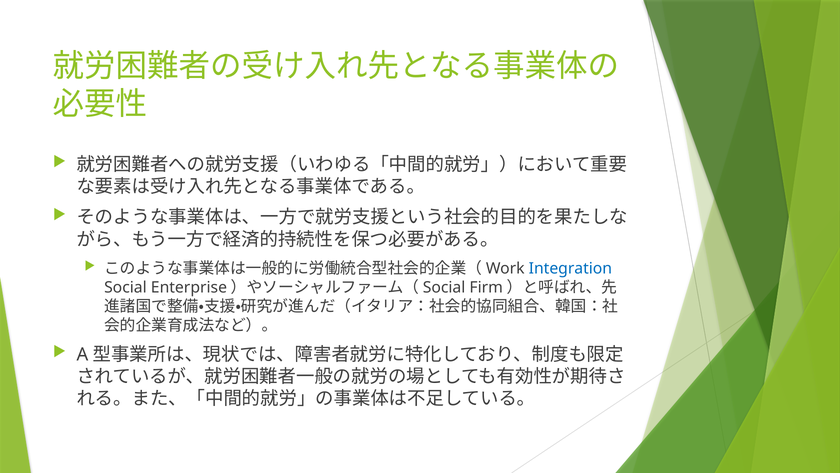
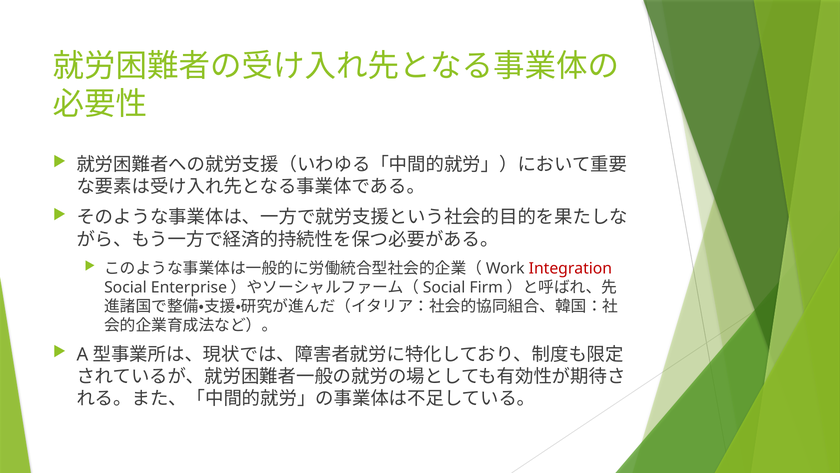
Integration colour: blue -> red
